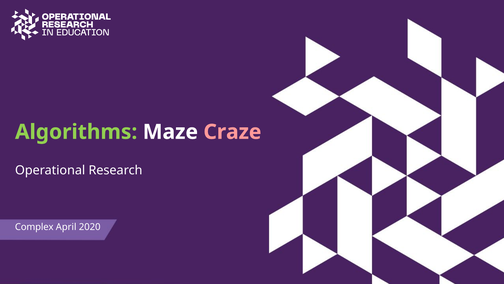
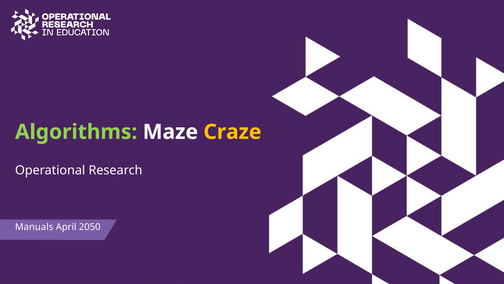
Craze colour: pink -> yellow
Complex: Complex -> Manuals
2020: 2020 -> 2050
